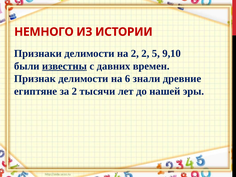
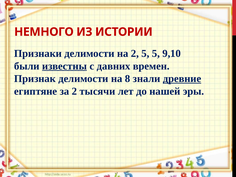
2 2: 2 -> 5
6: 6 -> 8
древние underline: none -> present
